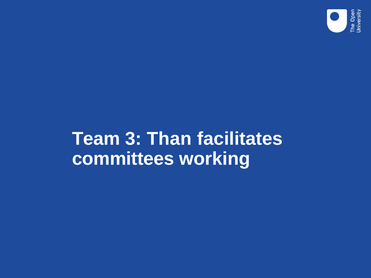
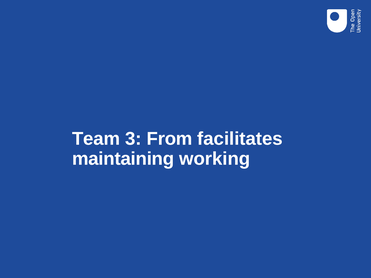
Than: Than -> From
committees: committees -> maintaining
